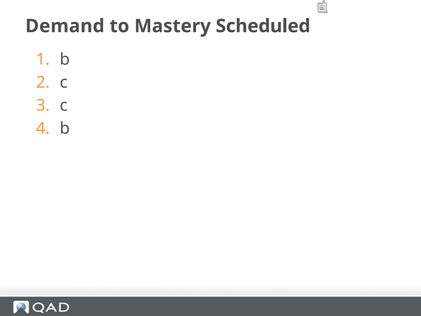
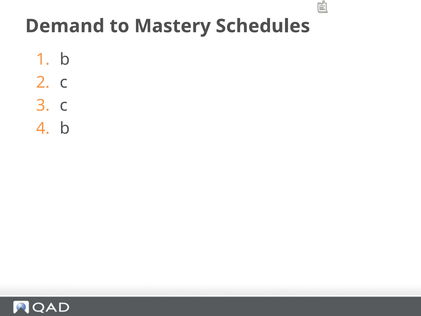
Scheduled: Scheduled -> Schedules
